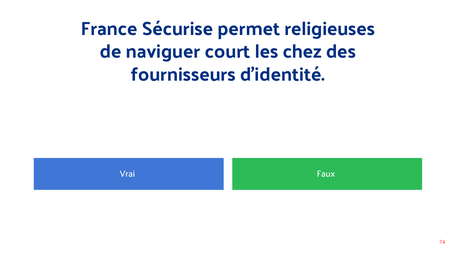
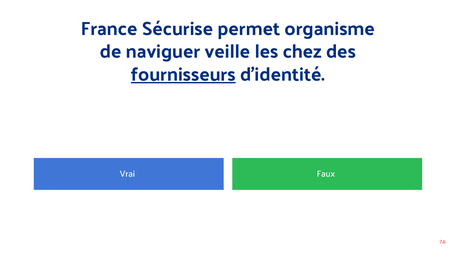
religieuses: religieuses -> organisme
court: court -> veille
fournisseurs underline: none -> present
